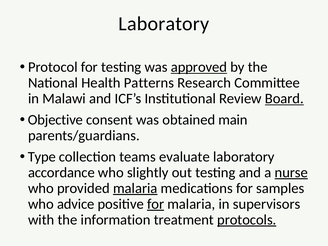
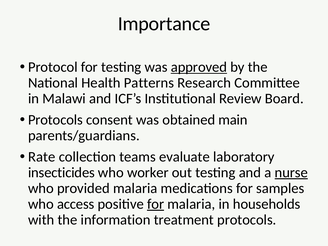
Laboratory at (164, 24): Laboratory -> Importance
Board underline: present -> none
Objective at (55, 120): Objective -> Protocols
Type: Type -> Rate
accordance: accordance -> insecticides
slightly: slightly -> worker
malaria at (135, 188) underline: present -> none
advice: advice -> access
supervisors: supervisors -> households
protocols at (247, 220) underline: present -> none
